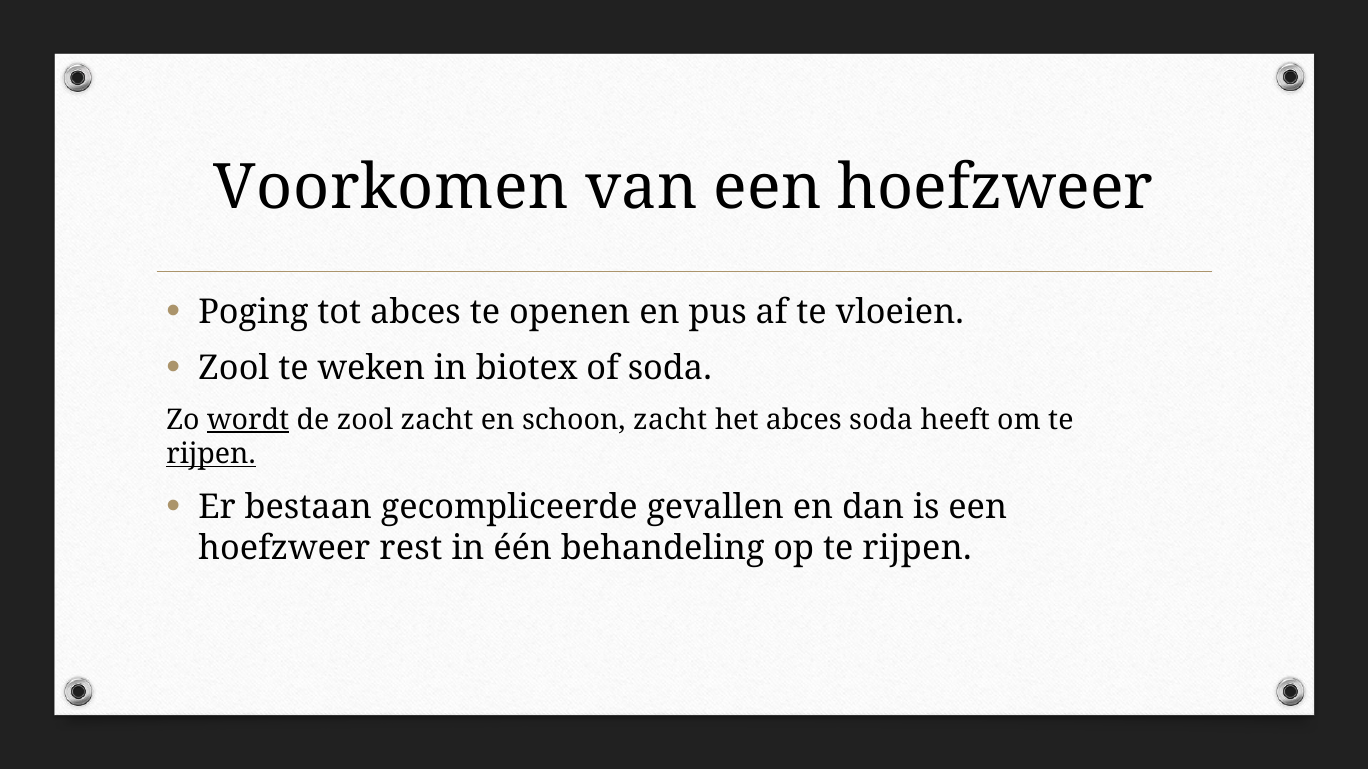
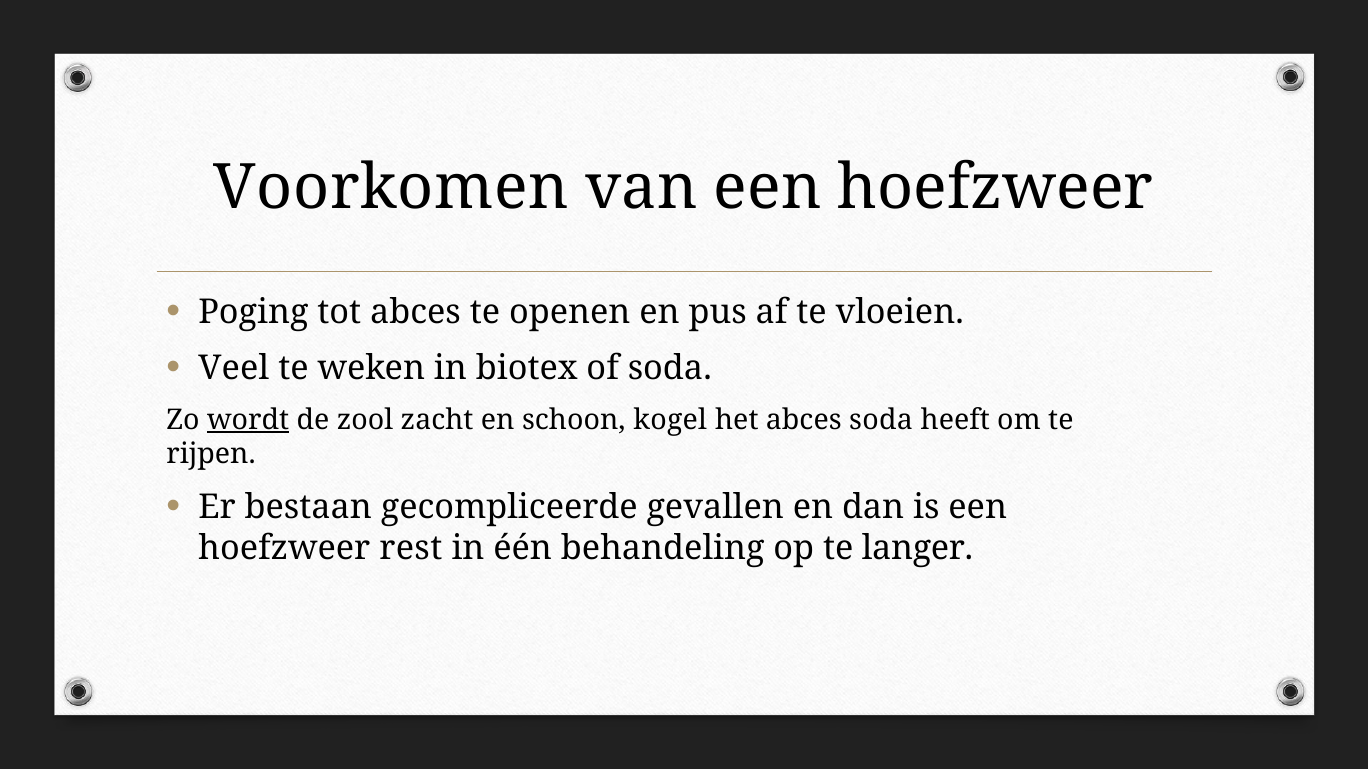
Zool at (234, 369): Zool -> Veel
schoon zacht: zacht -> kogel
rijpen at (211, 455) underline: present -> none
op te rijpen: rijpen -> langer
